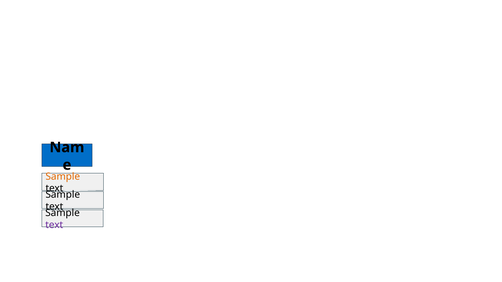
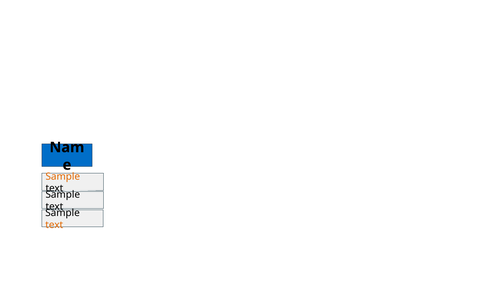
text at (54, 225) colour: purple -> orange
